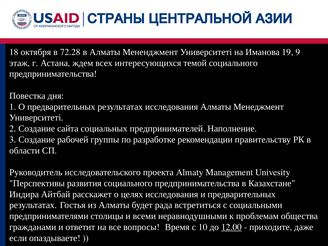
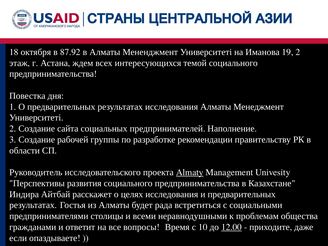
72.28: 72.28 -> 87.92
19 9: 9 -> 2
Almaty underline: none -> present
